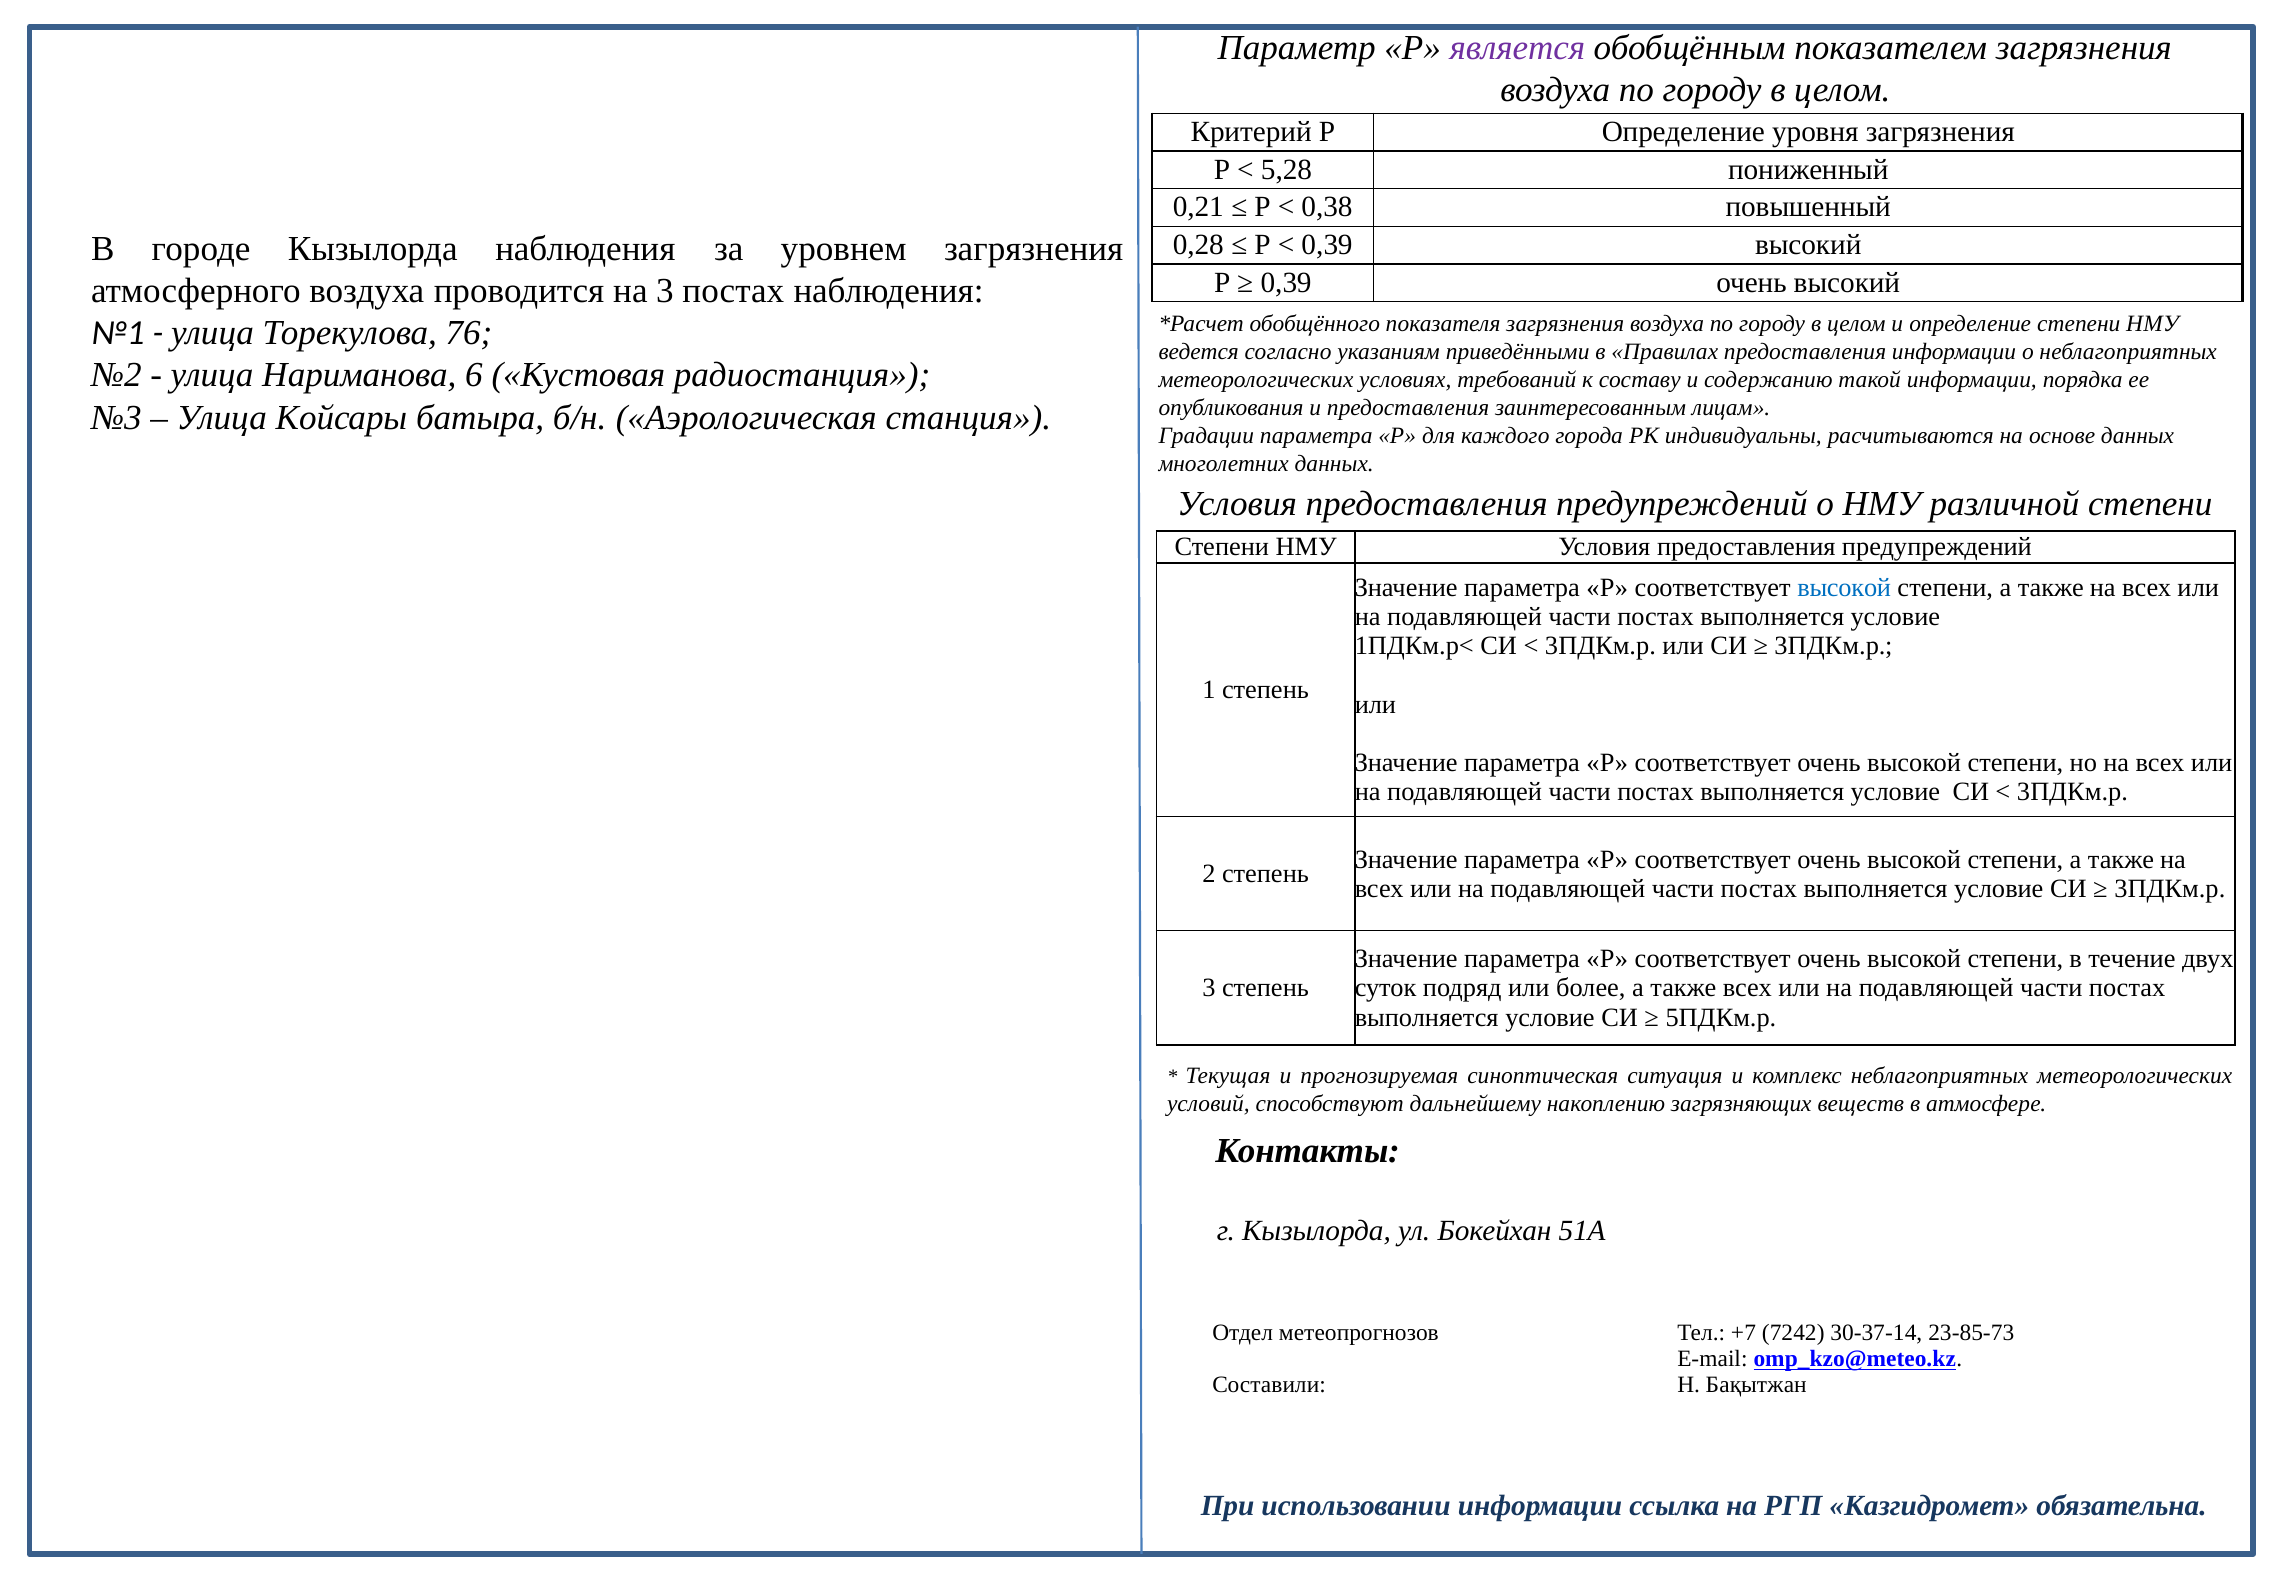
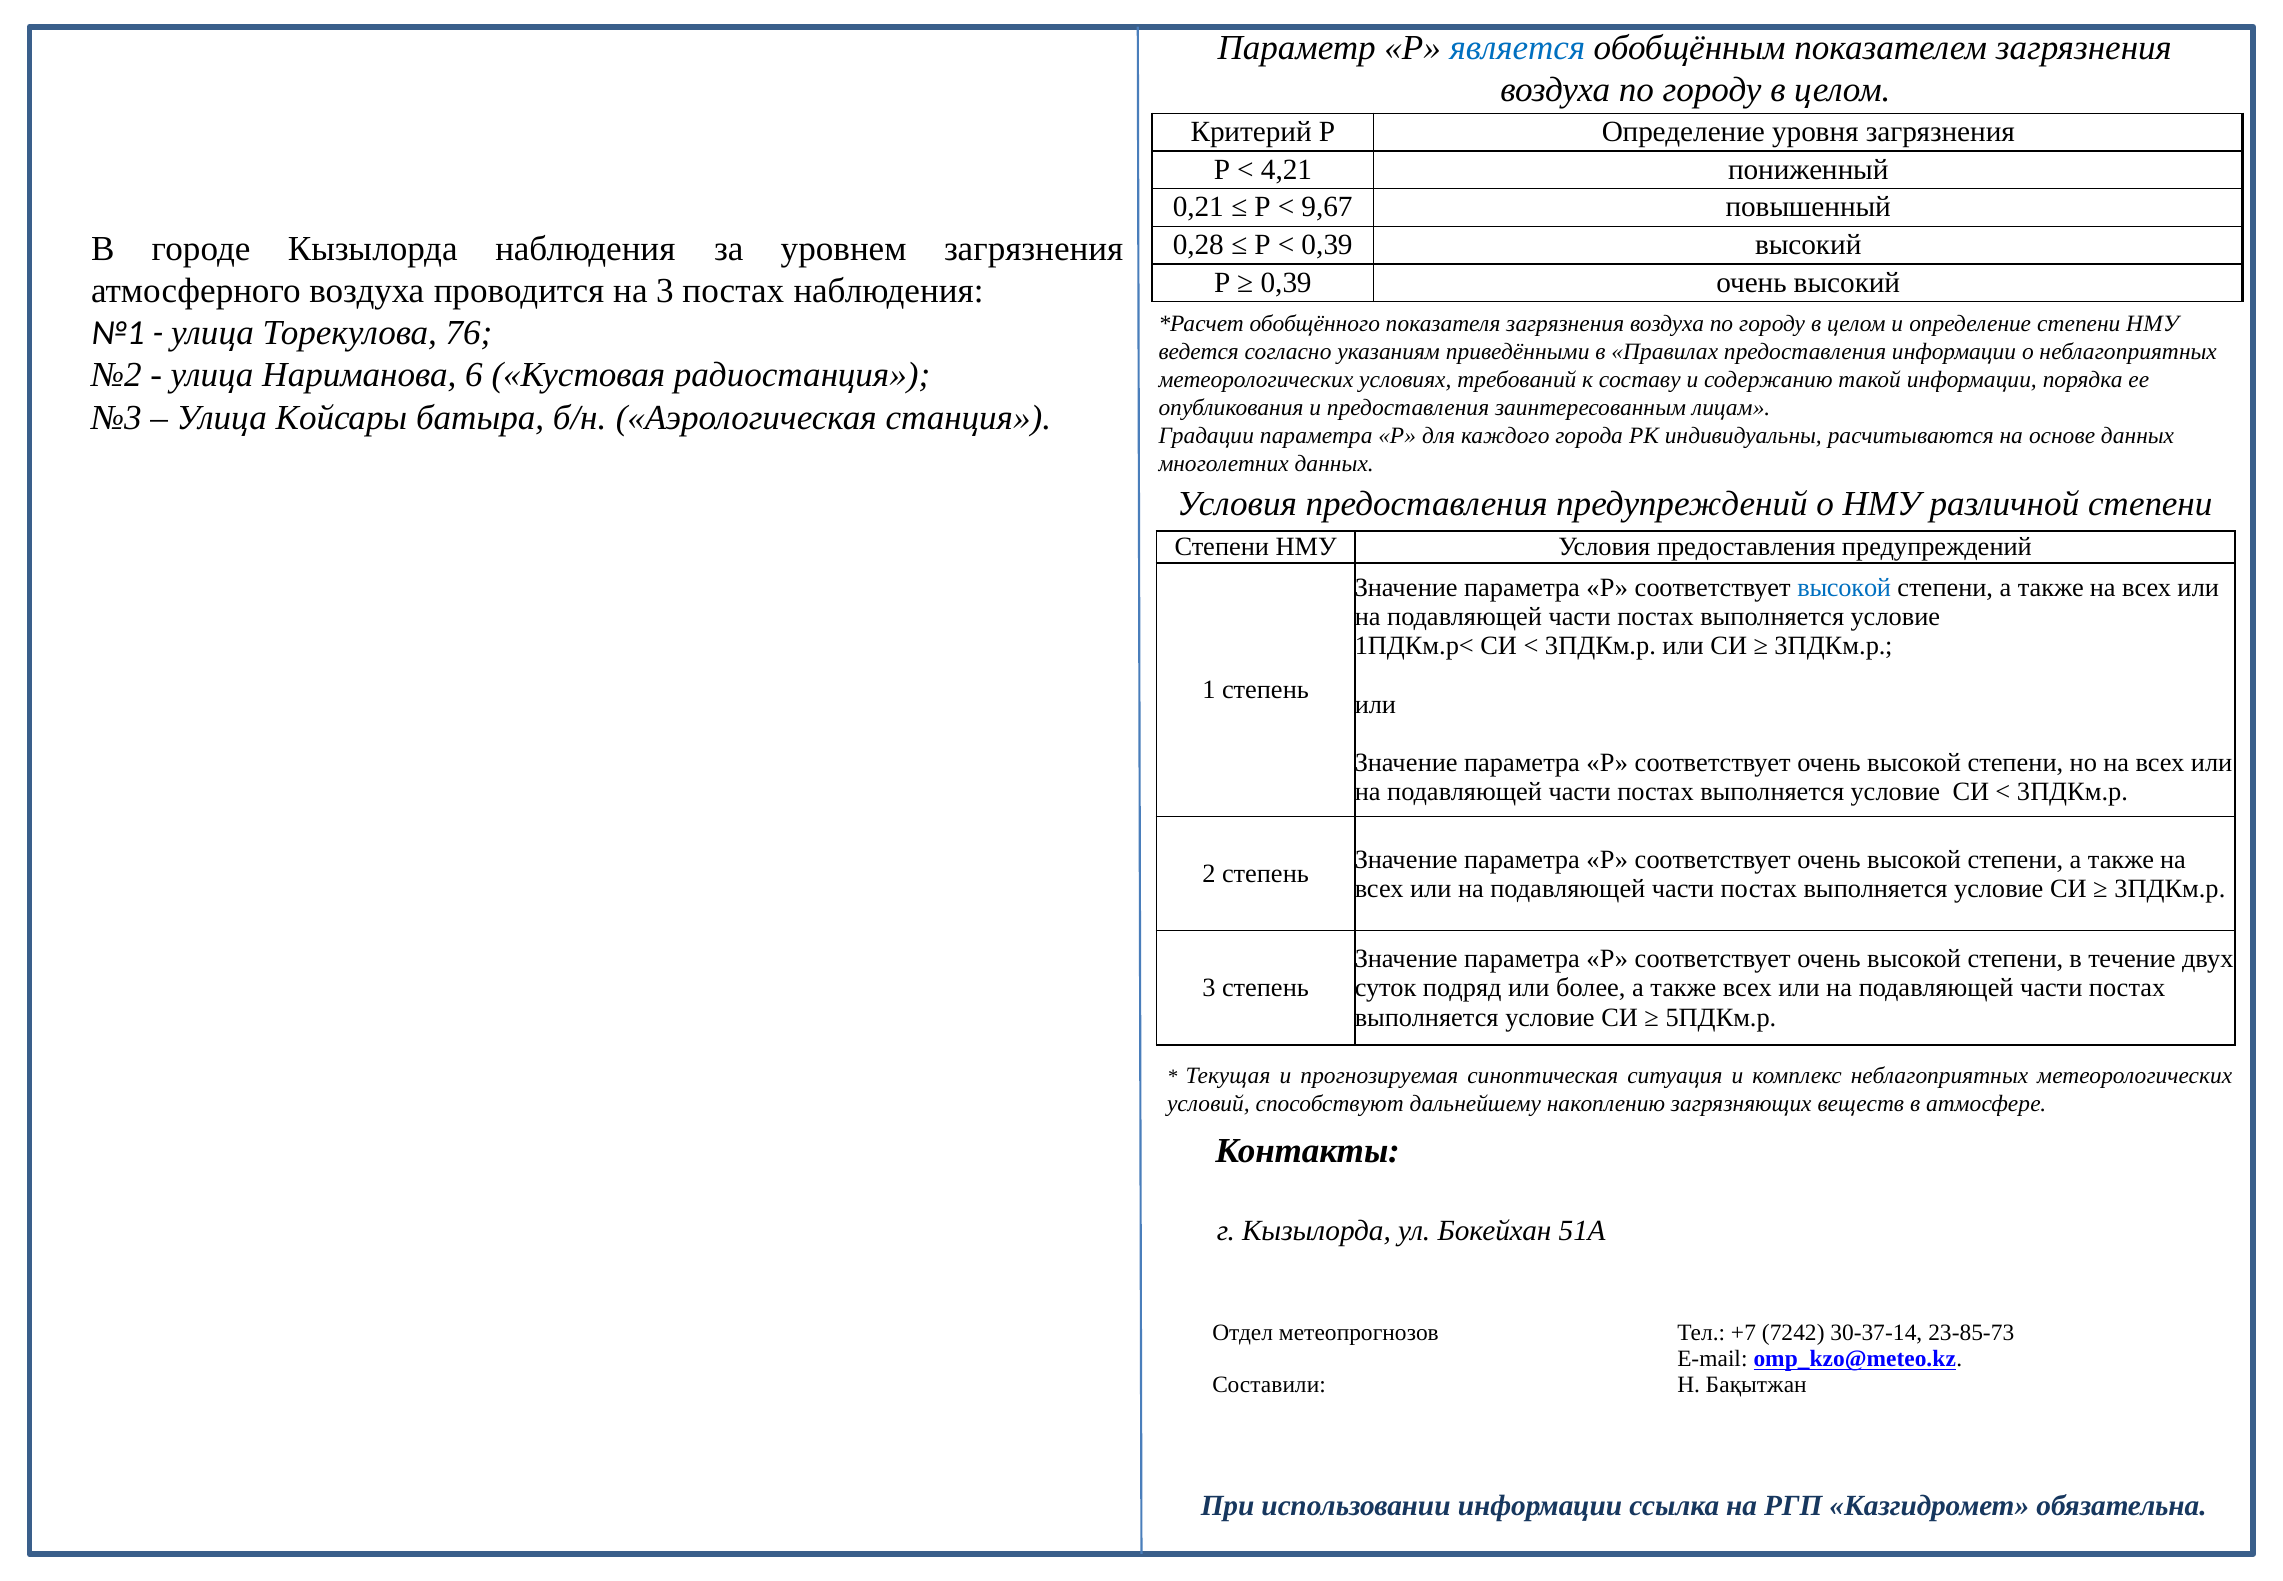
является colour: purple -> blue
5,28: 5,28 -> 4,21
0,38: 0,38 -> 9,67
